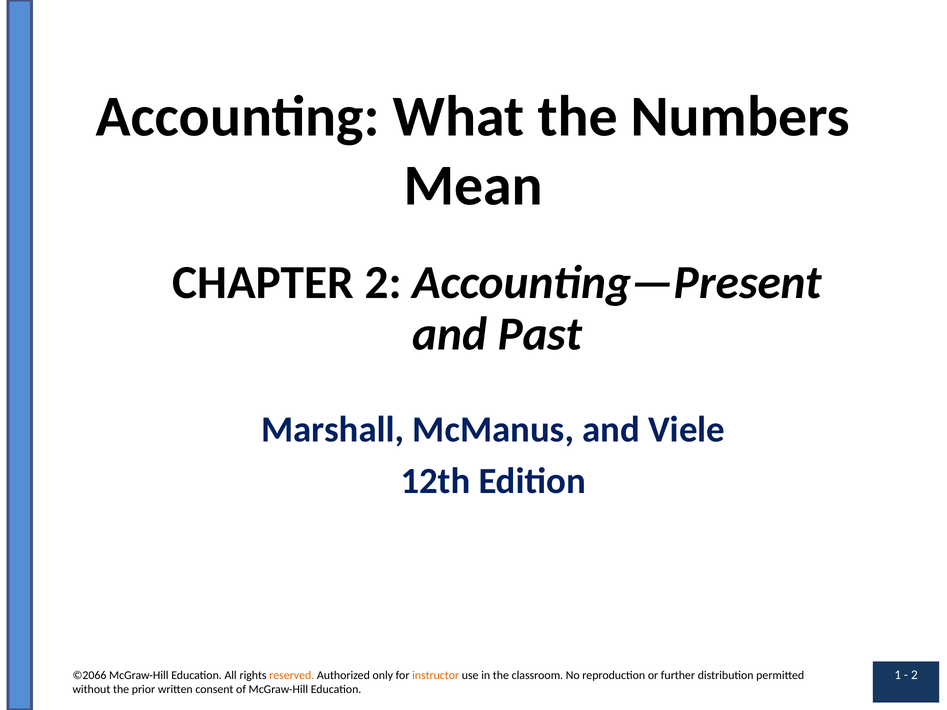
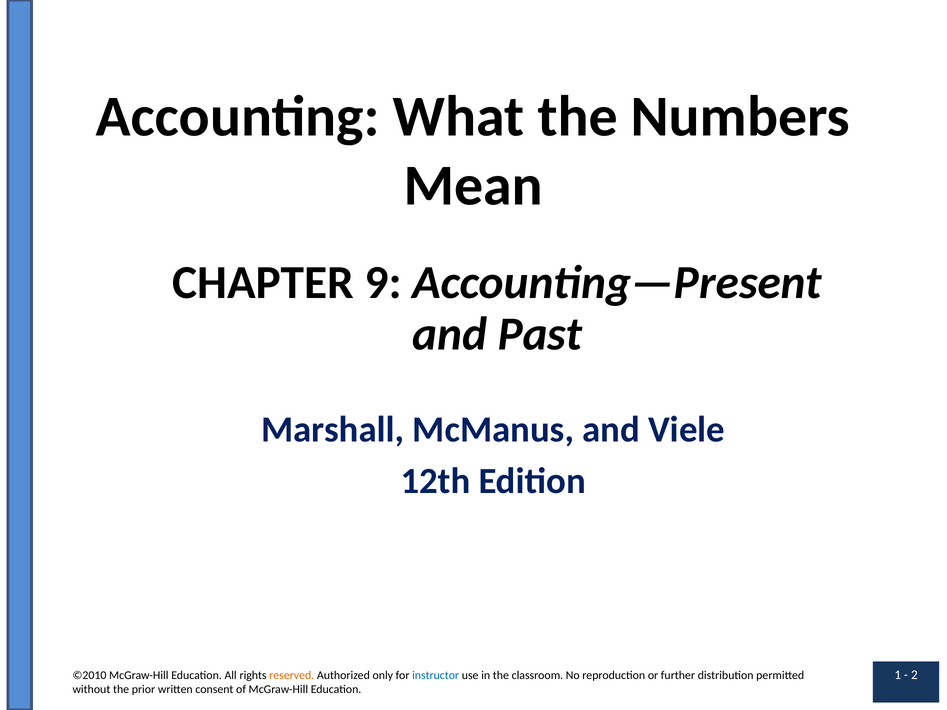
CHAPTER 2: 2 -> 9
©2066: ©2066 -> ©2010
instructor colour: orange -> blue
